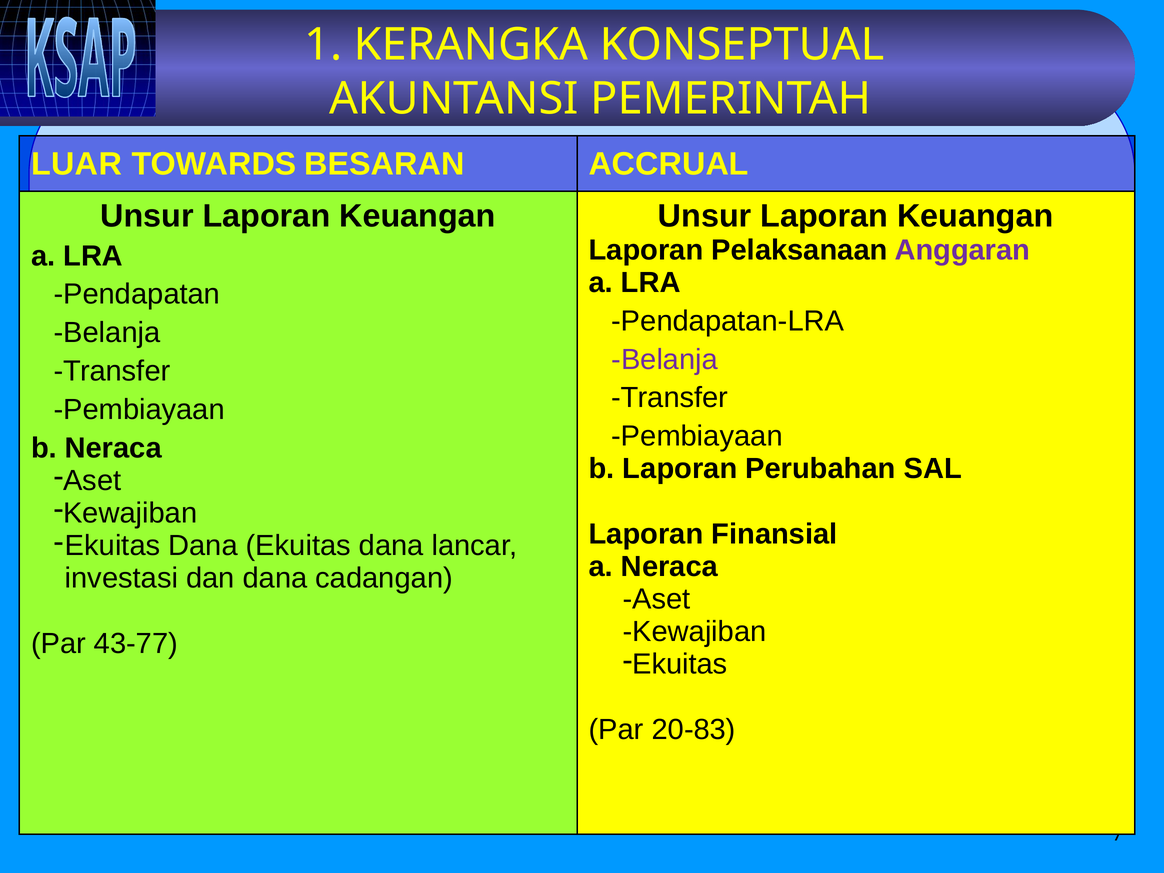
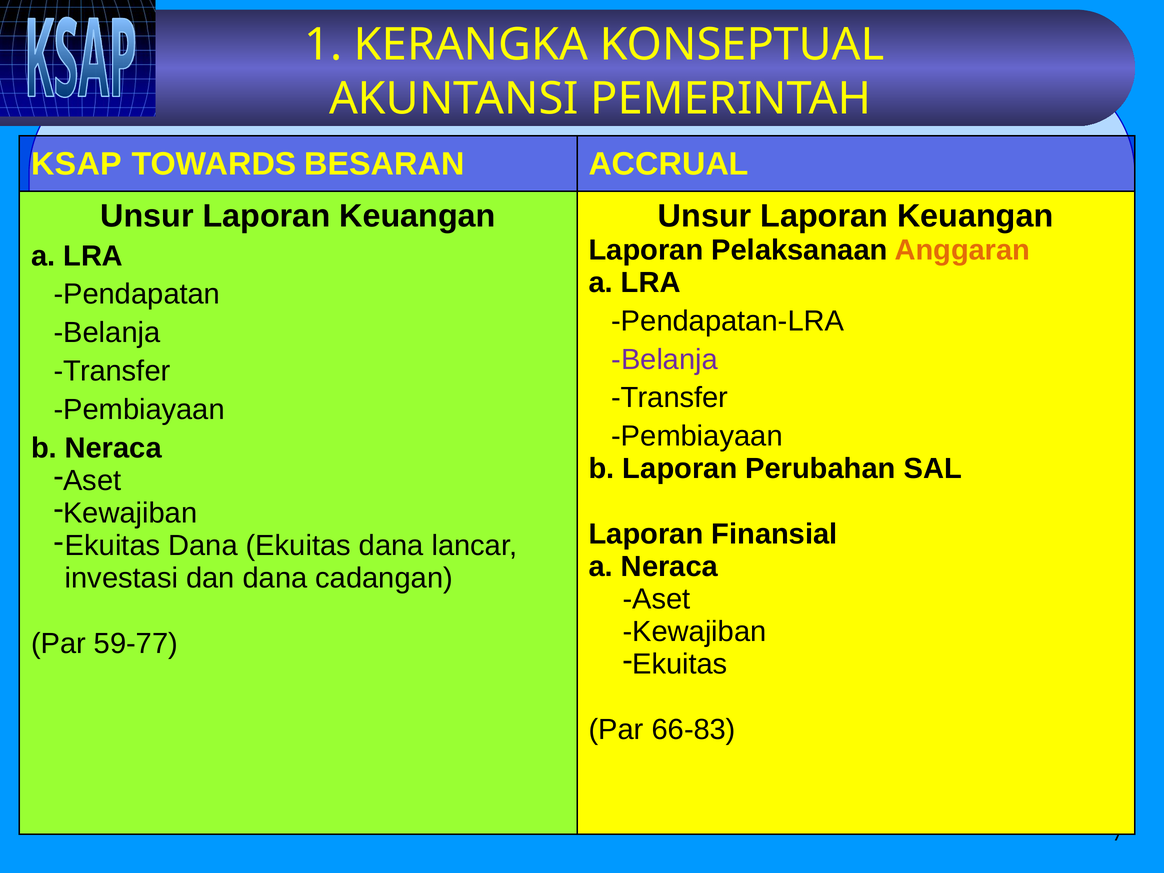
LUAR: LUAR -> KSAP
Anggaran colour: purple -> orange
43-77: 43-77 -> 59-77
20-83: 20-83 -> 66-83
